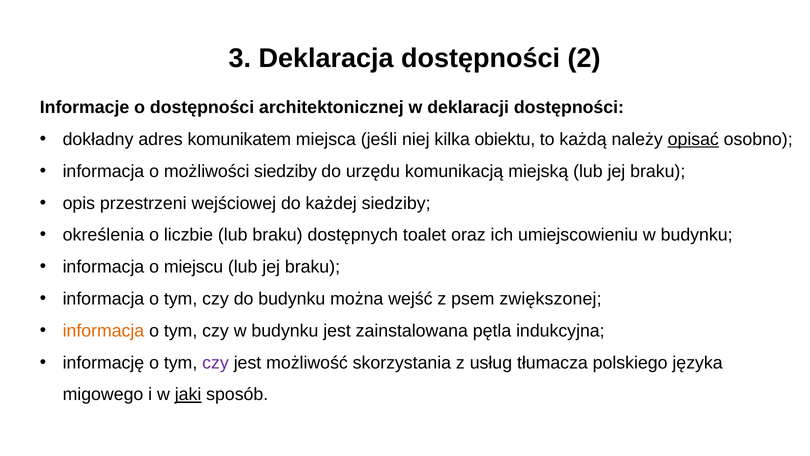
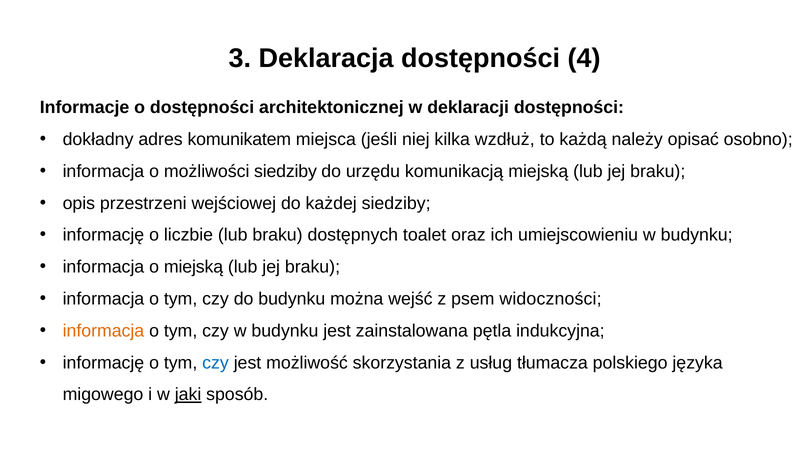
2: 2 -> 4
obiektu: obiektu -> wzdłuż
opisać underline: present -> none
określenia at (103, 235): określenia -> informację
o miejscu: miejscu -> miejską
zwiększonej: zwiększonej -> widoczności
czy at (215, 362) colour: purple -> blue
